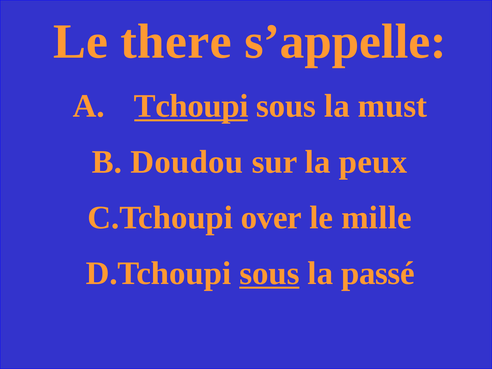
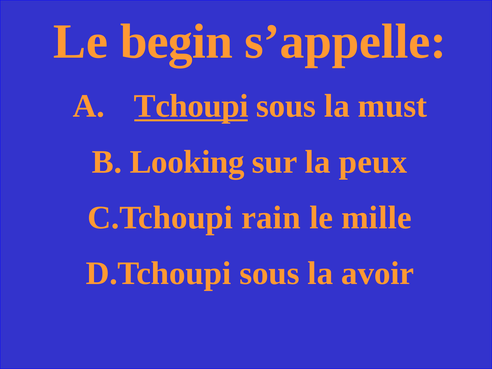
there: there -> begin
Doudou: Doudou -> Looking
over: over -> rain
sous at (269, 273) underline: present -> none
passé: passé -> avoir
